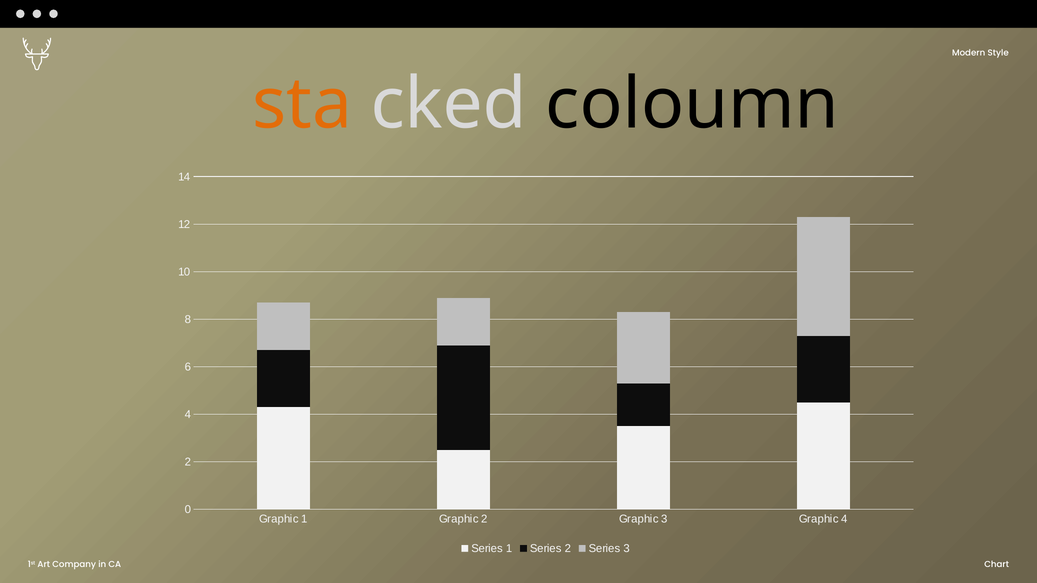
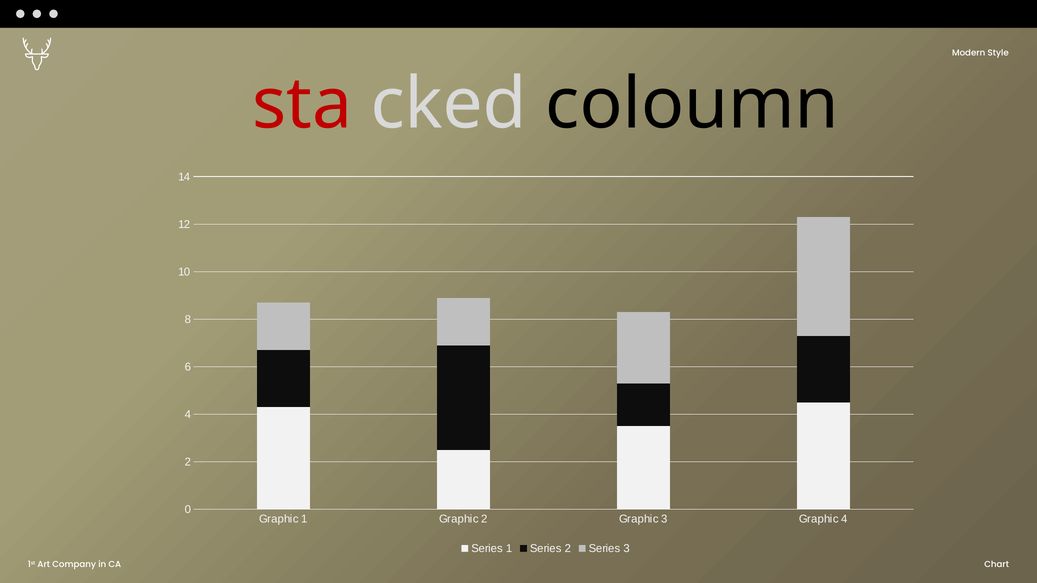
sta colour: orange -> red
